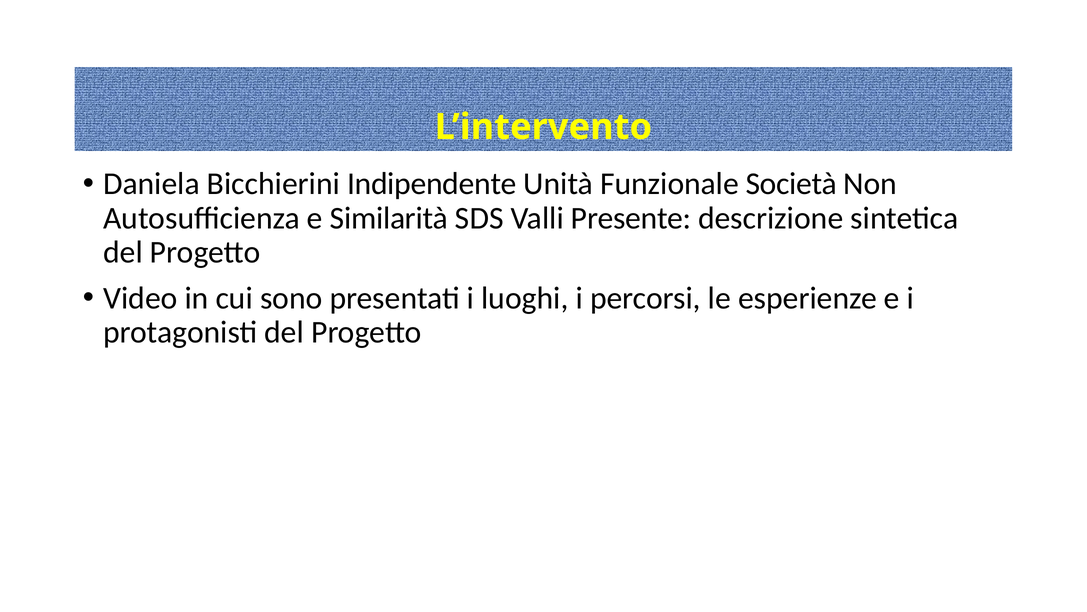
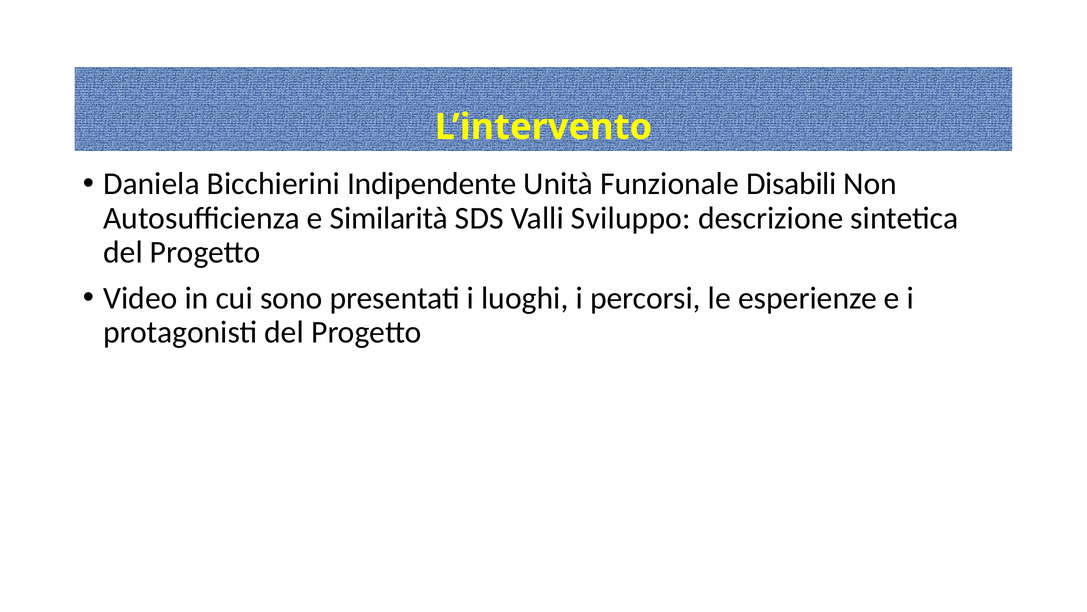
Società: Società -> Disabili
Presente: Presente -> Sviluppo
